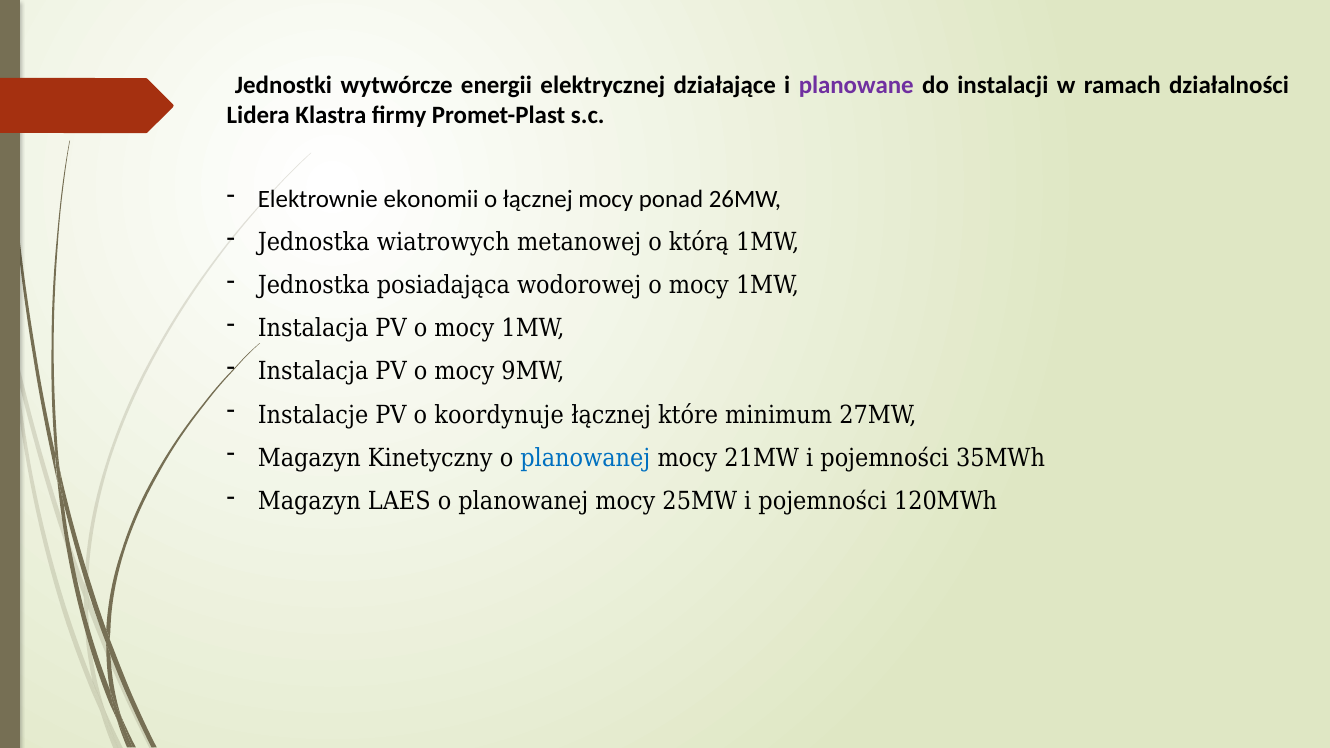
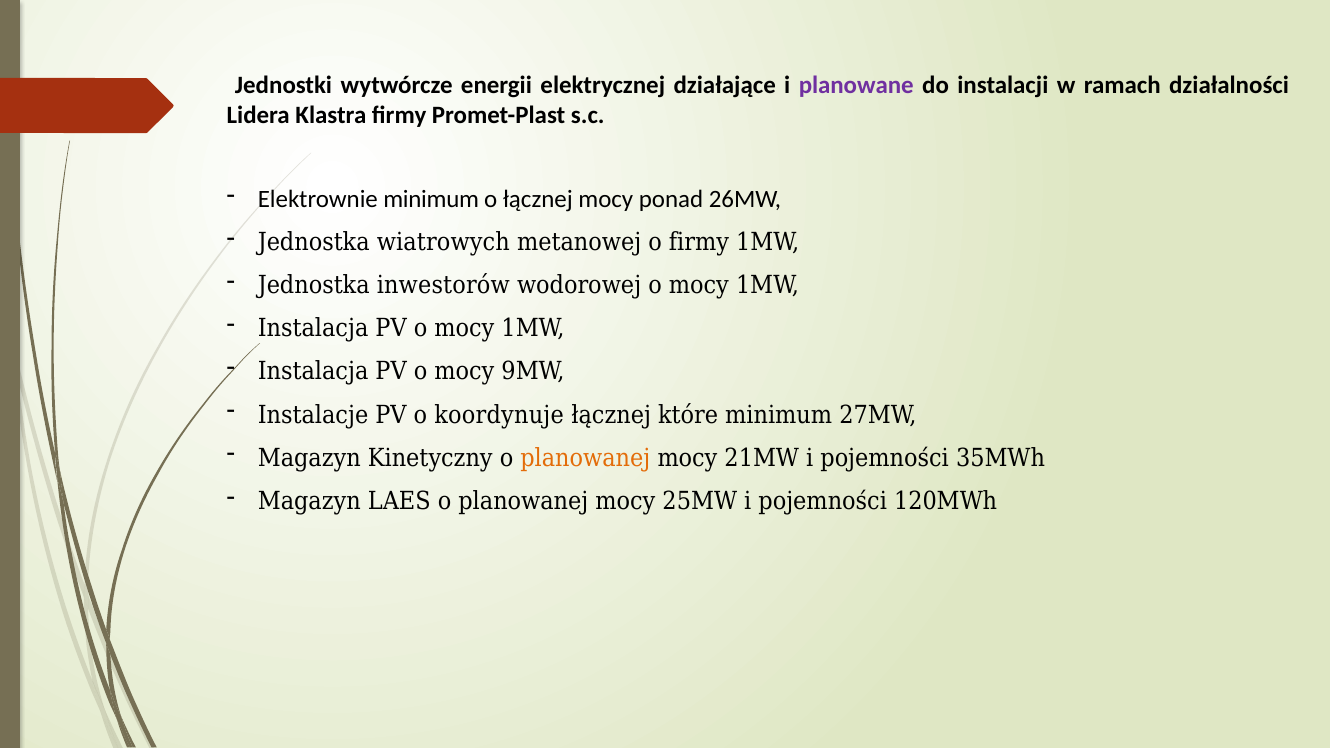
Elektrownie ekonomii: ekonomii -> minimum
o którą: którą -> firmy
posiadająca: posiadająca -> inwestorów
planowanej at (585, 458) colour: blue -> orange
